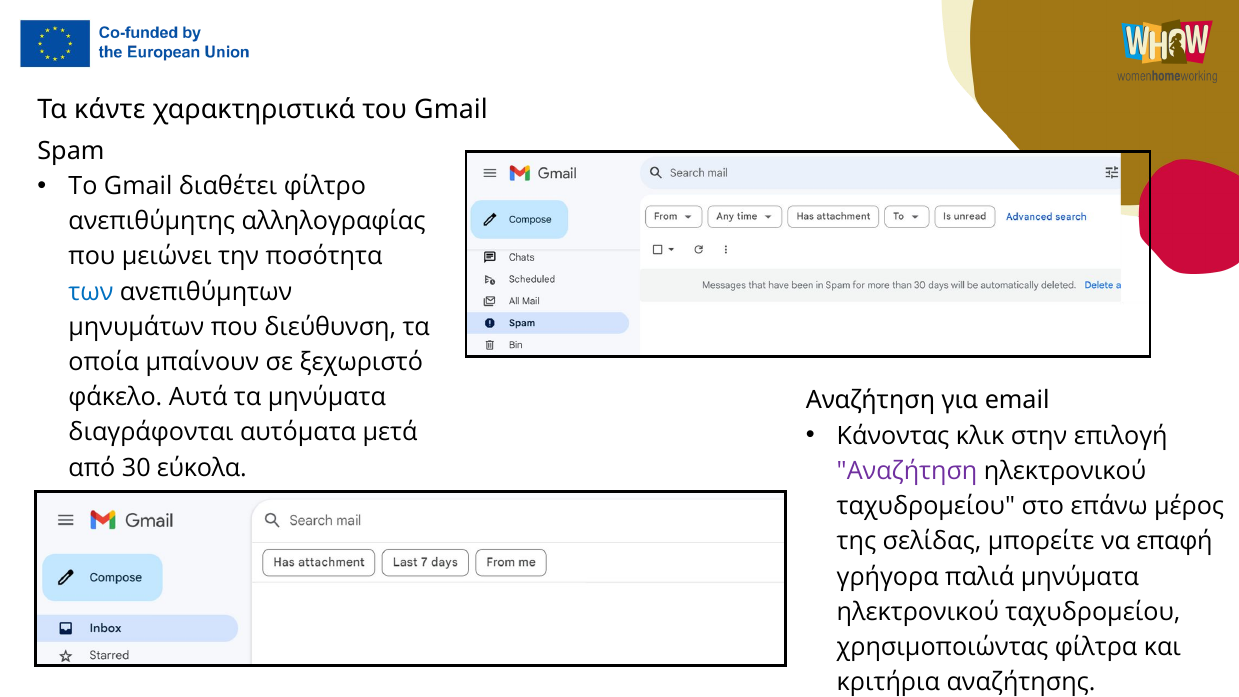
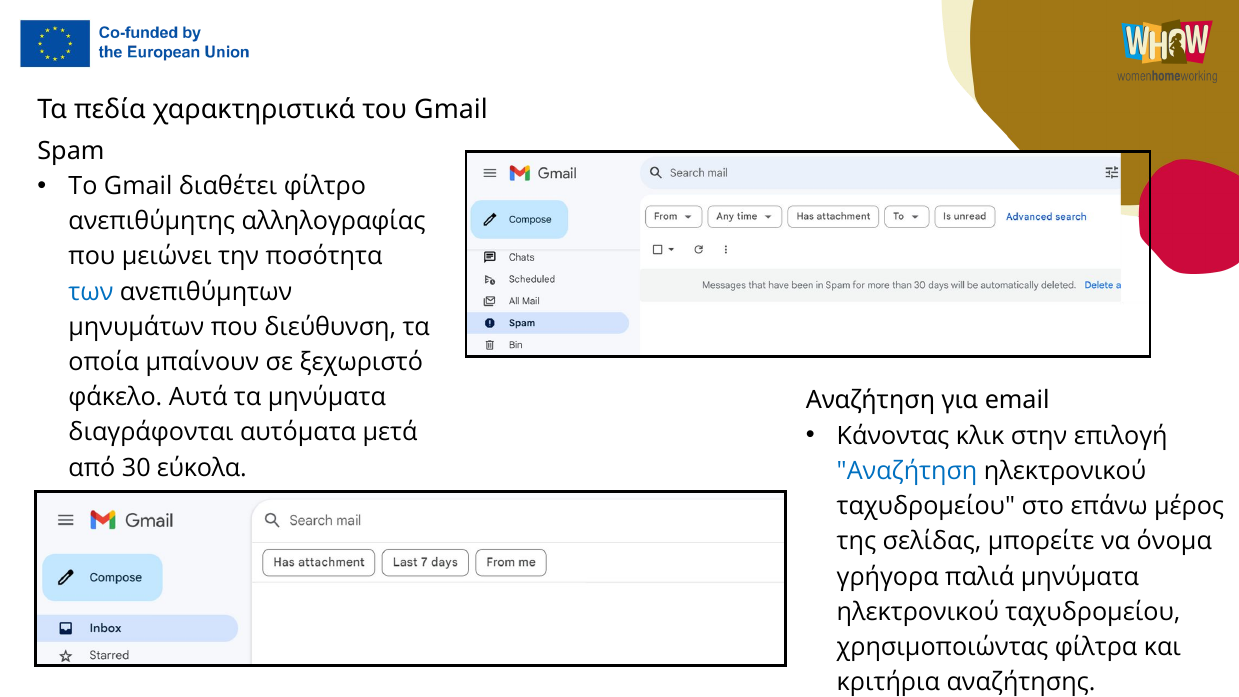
κάντε: κάντε -> πεδία
Αναζήτηση at (907, 471) colour: purple -> blue
επαφή: επαφή -> όνομα
